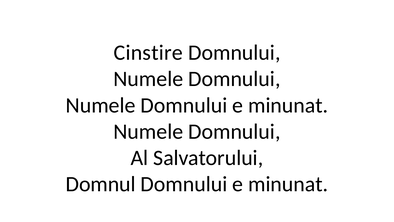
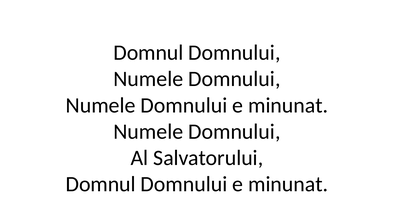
Cinstire at (148, 53): Cinstire -> Domnul
